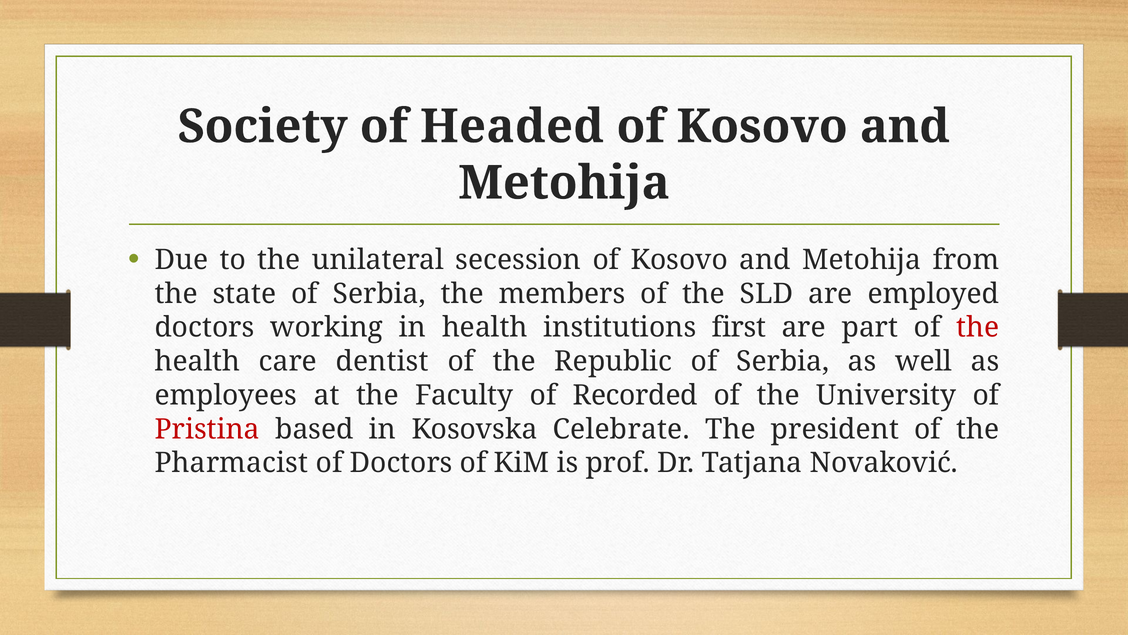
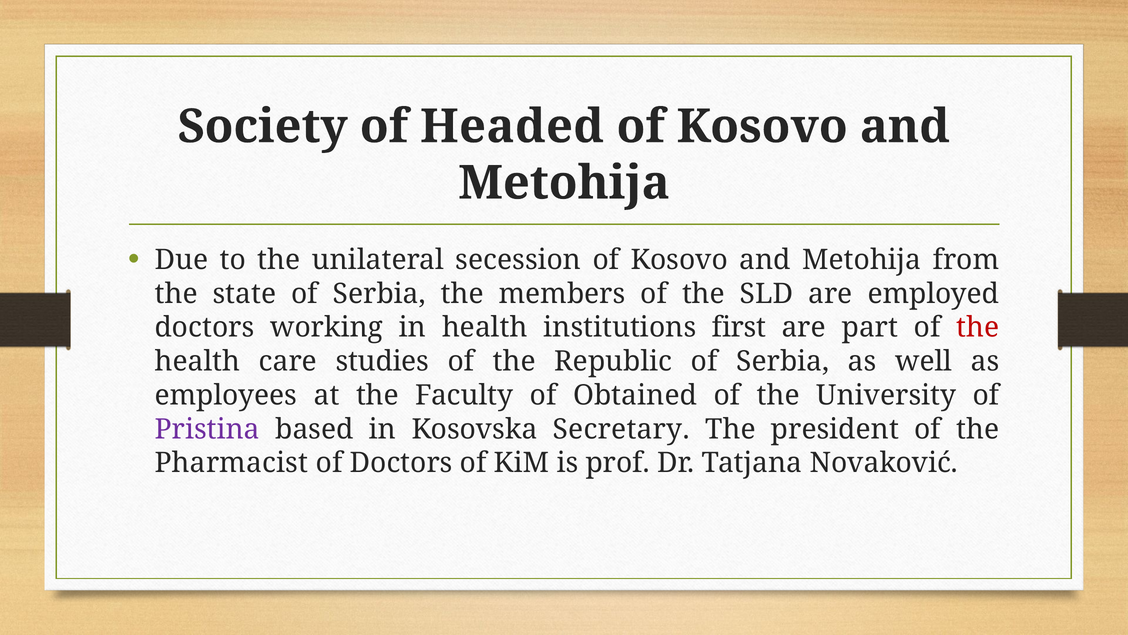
dentist: dentist -> studies
Recorded: Recorded -> Obtained
Pristina colour: red -> purple
Celebrate: Celebrate -> Secretary
